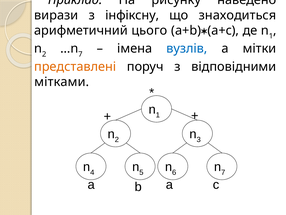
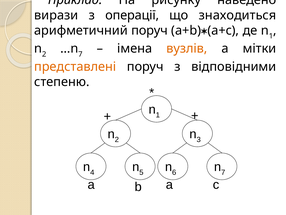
інфіксну: інфіксну -> операції
арифметичний цього: цього -> поруч
вузлів colour: blue -> orange
мітками: мітками -> степеню
